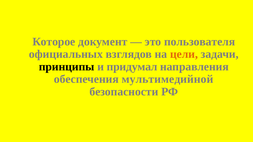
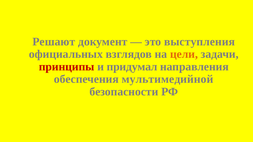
Которое: Которое -> Решают
пользователя: пользователя -> выступления
принципы colour: black -> red
